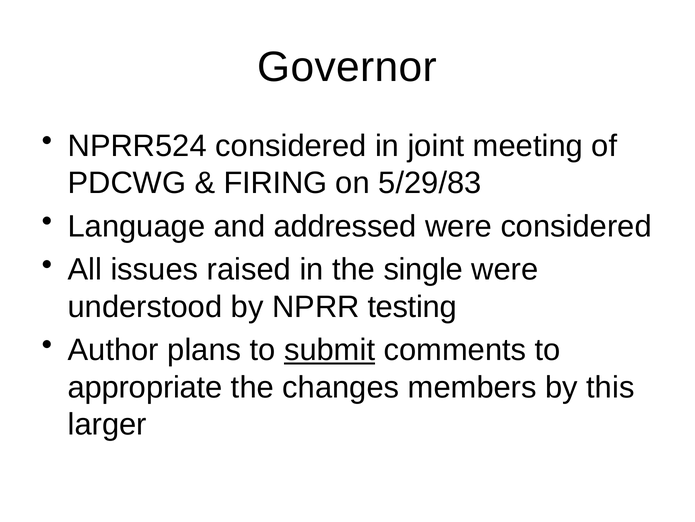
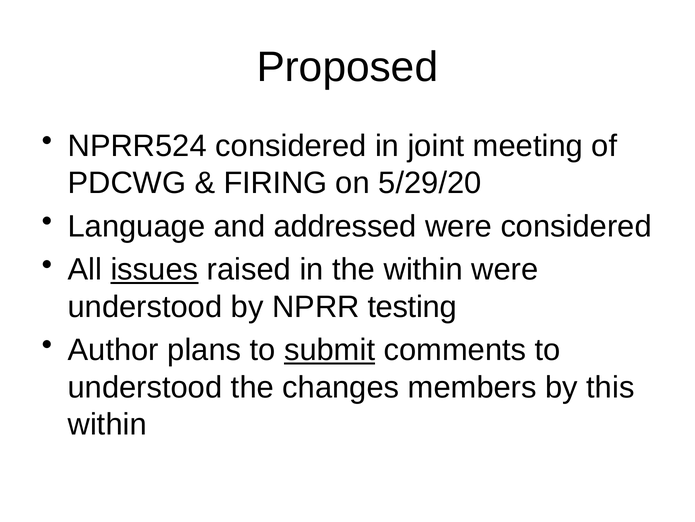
Governor: Governor -> Proposed
5/29/83: 5/29/83 -> 5/29/20
issues underline: none -> present
the single: single -> within
appropriate at (145, 387): appropriate -> understood
larger at (107, 424): larger -> within
